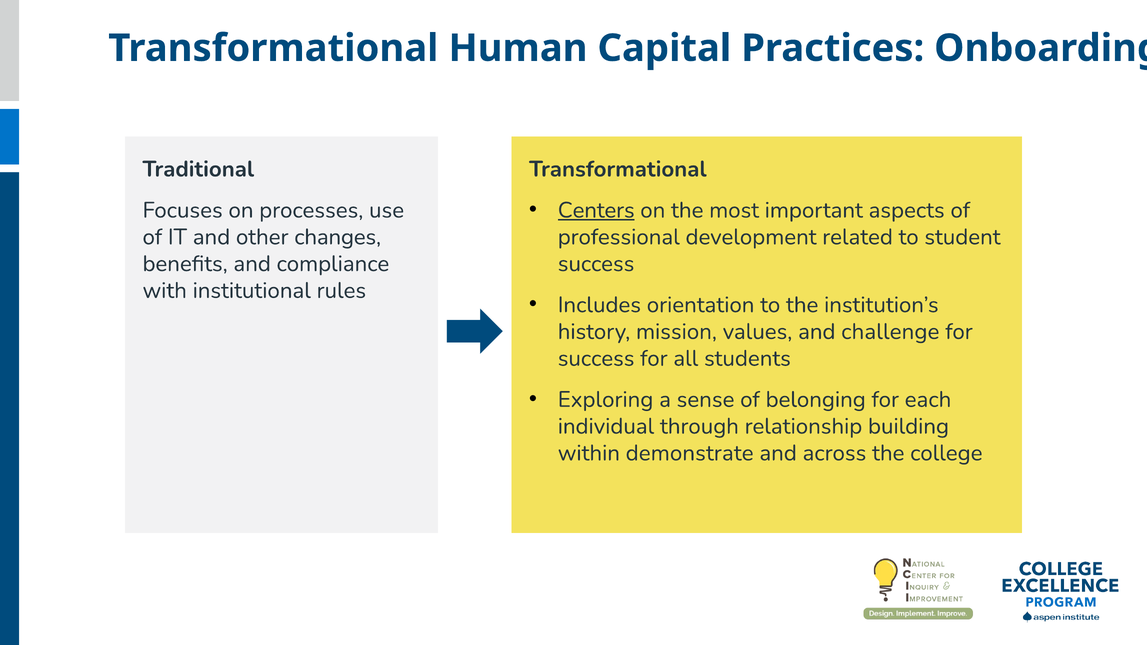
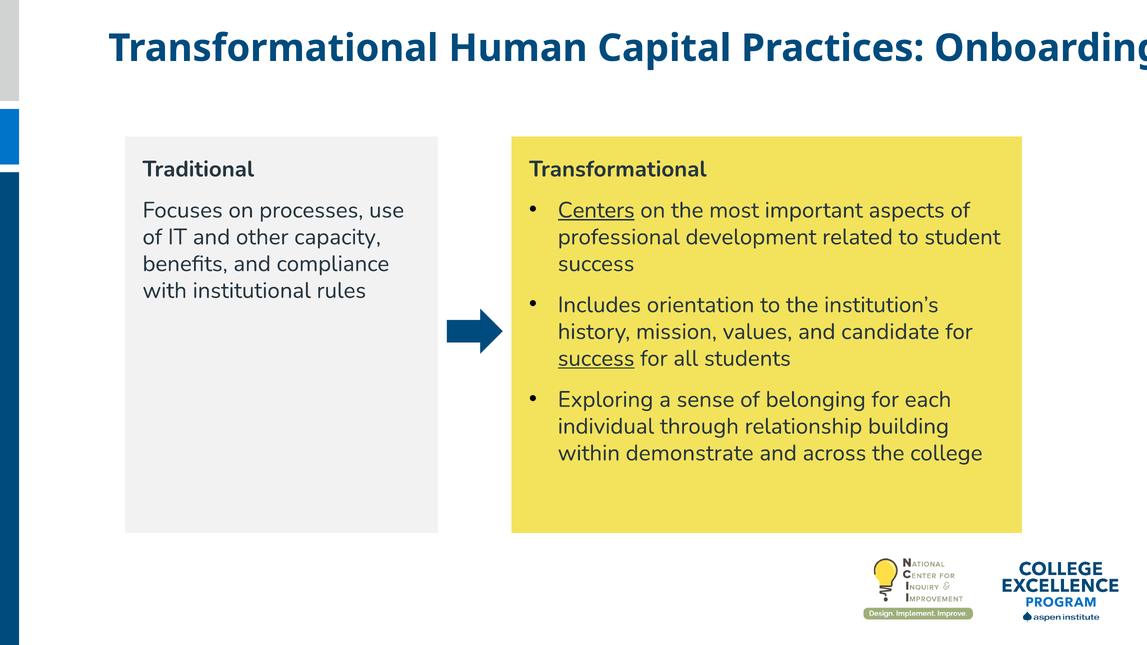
changes: changes -> capacity
challenge: challenge -> candidate
success at (596, 358) underline: none -> present
